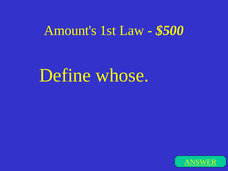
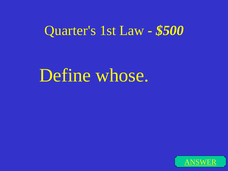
Amount's: Amount's -> Quarter's
